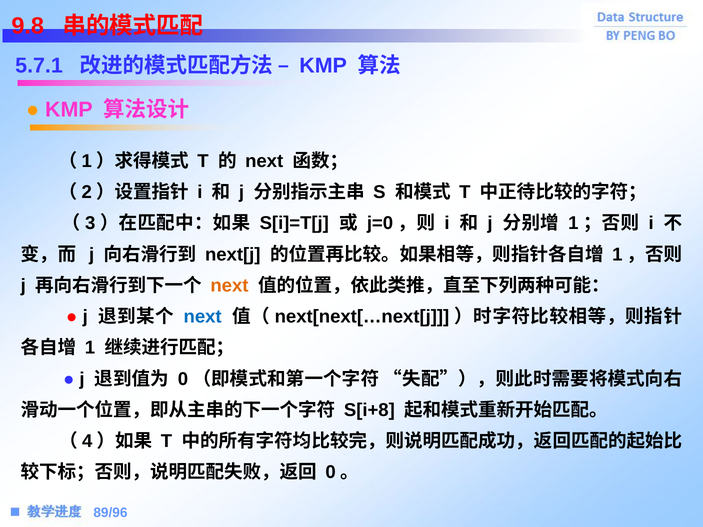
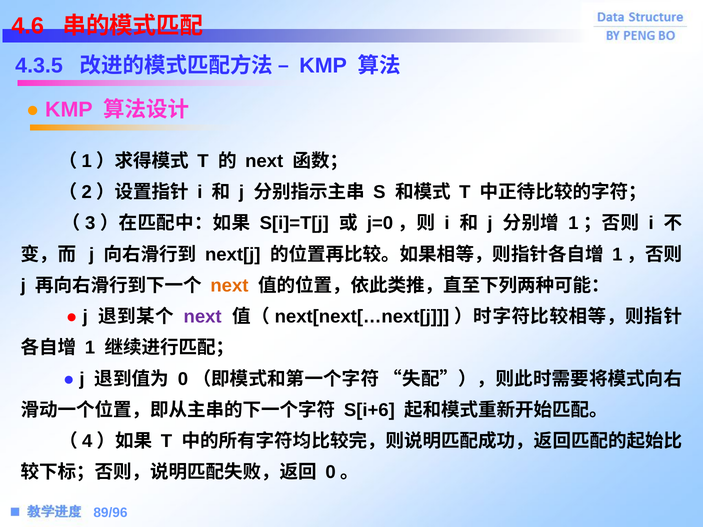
9.8: 9.8 -> 4.6
5.7.1: 5.7.1 -> 4.3.5
next at (203, 317) colour: blue -> purple
S[i+8: S[i+8 -> S[i+6
